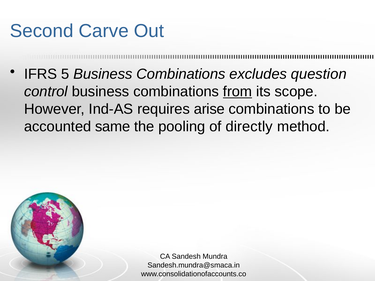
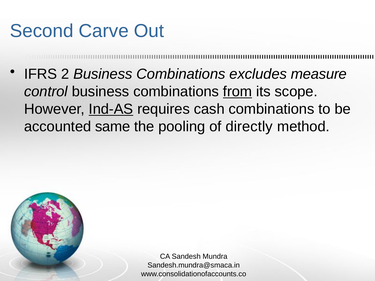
5: 5 -> 2
question: question -> measure
Ind-AS underline: none -> present
arise: arise -> cash
